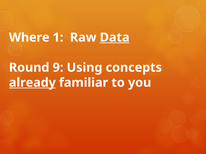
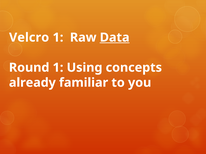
Where: Where -> Velcro
Round 9: 9 -> 1
already underline: present -> none
